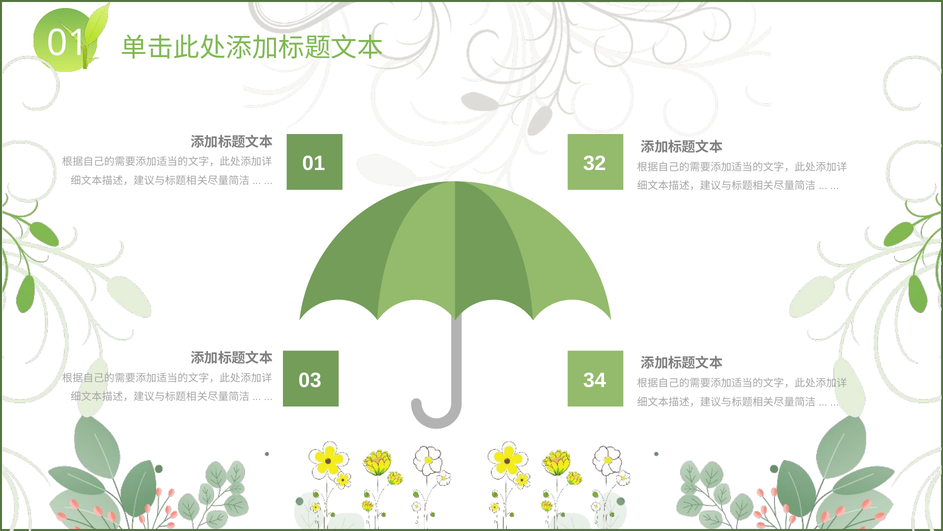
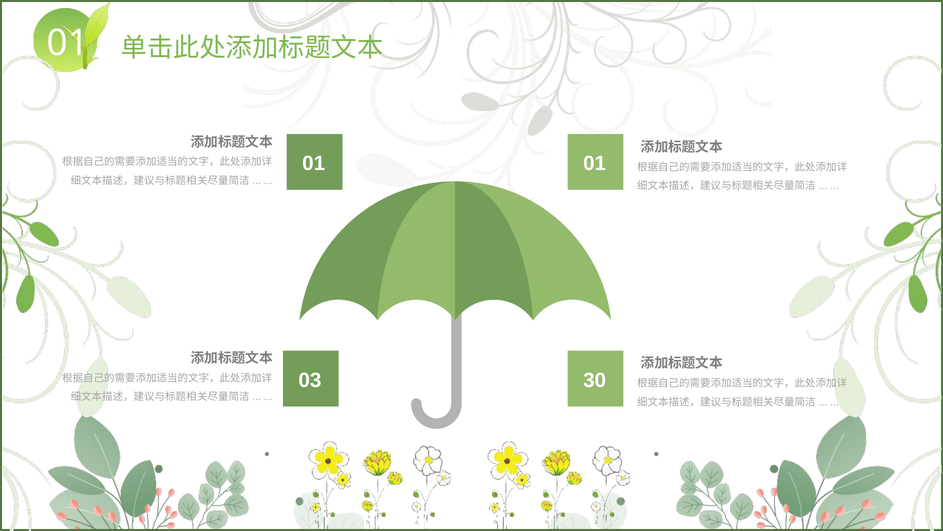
01 32: 32 -> 01
34: 34 -> 30
